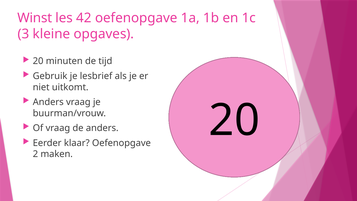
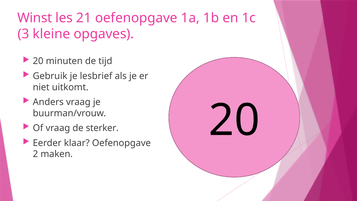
42: 42 -> 21
de anders: anders -> sterker
